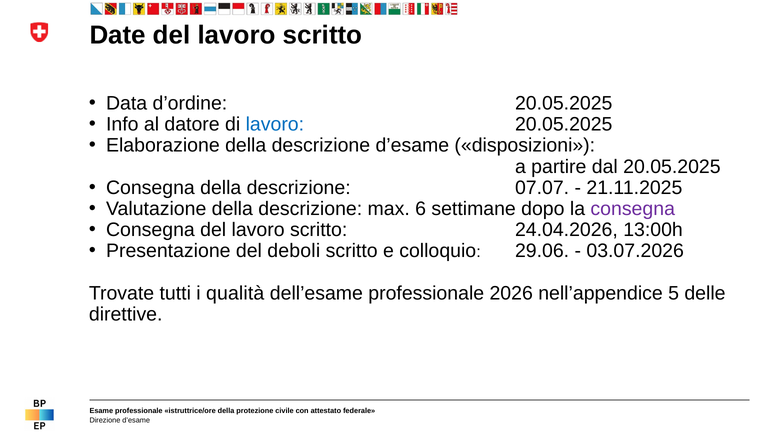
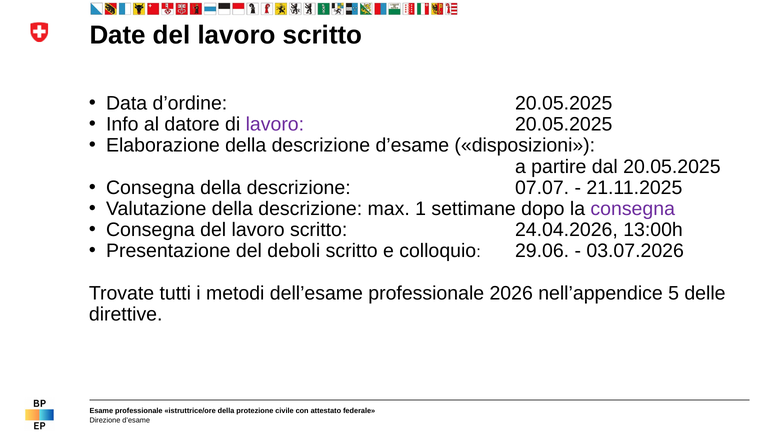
lavoro at (275, 124) colour: blue -> purple
6: 6 -> 1
qualità: qualità -> metodi
